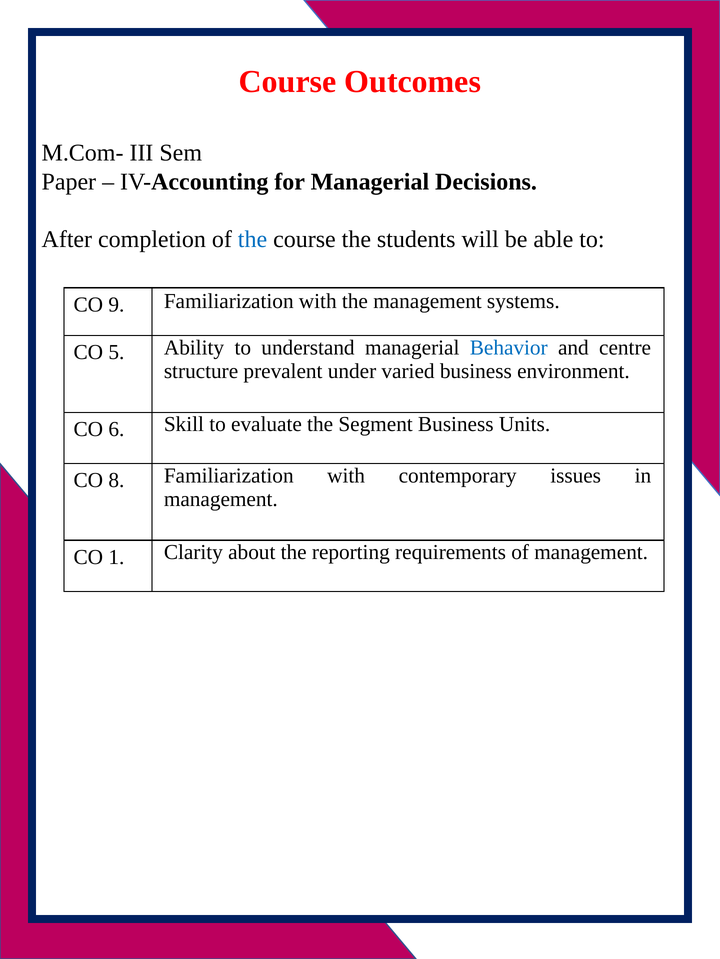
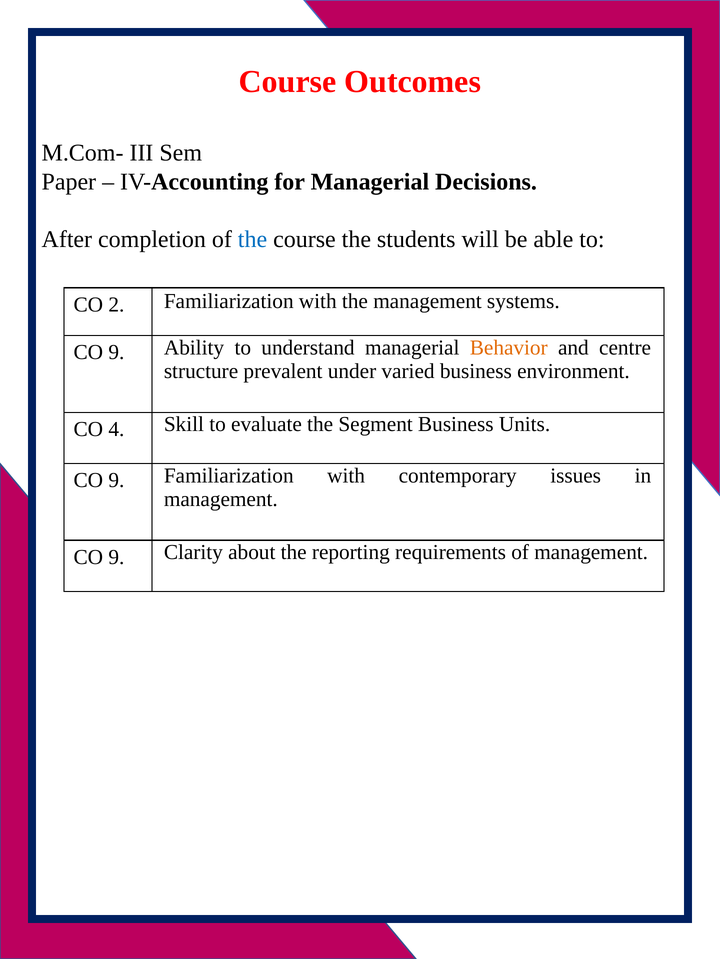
9: 9 -> 2
5 at (116, 353): 5 -> 9
Behavior colour: blue -> orange
6: 6 -> 4
8 at (116, 481): 8 -> 9
1 at (116, 558): 1 -> 9
